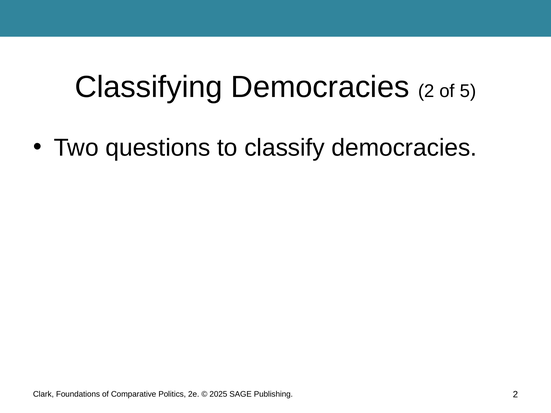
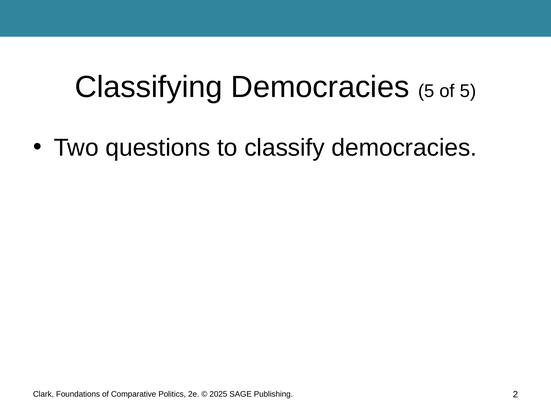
Democracies 2: 2 -> 5
